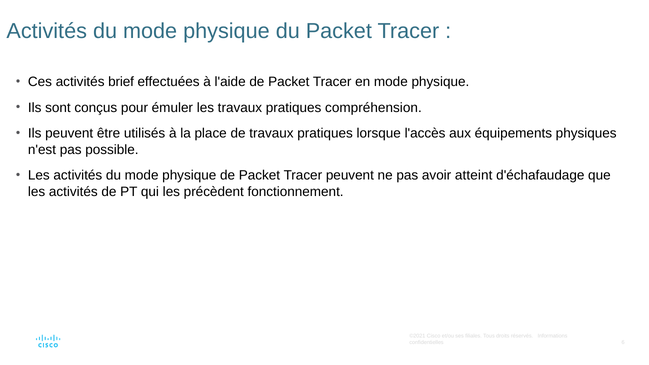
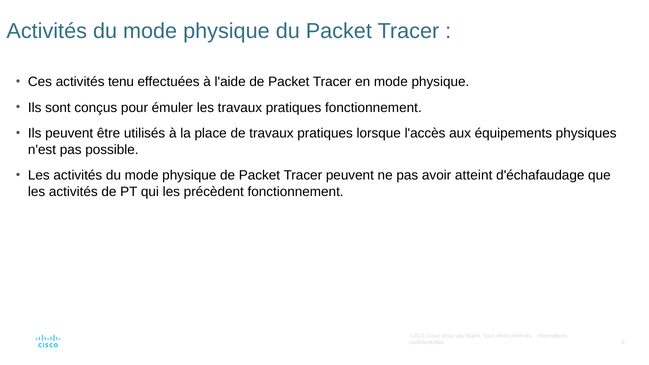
brief: brief -> tenu
pratiques compréhension: compréhension -> fonctionnement
